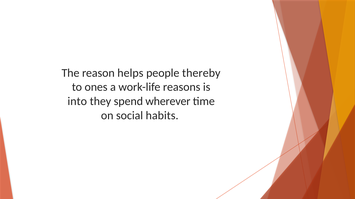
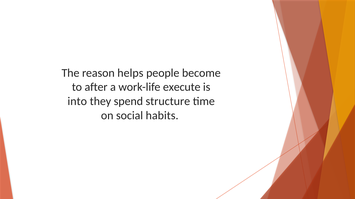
thereby: thereby -> become
ones: ones -> after
reasons: reasons -> execute
wherever: wherever -> structure
